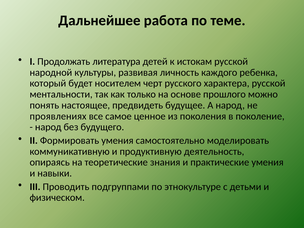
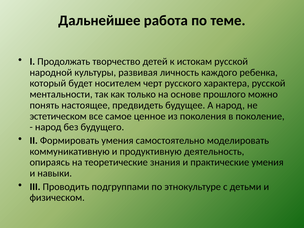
литература: литература -> творчество
проявлениях: проявлениях -> эстетическом
